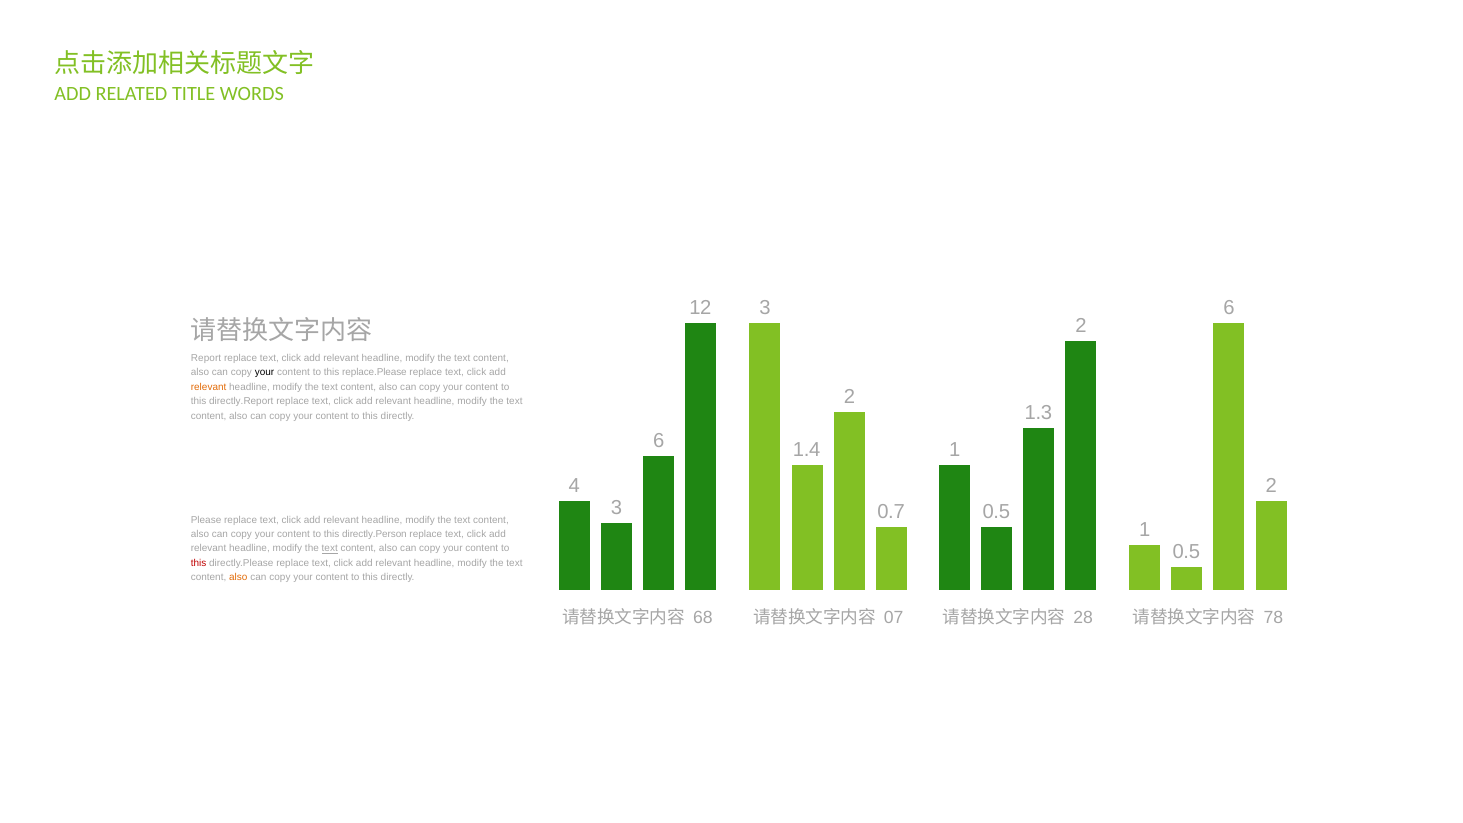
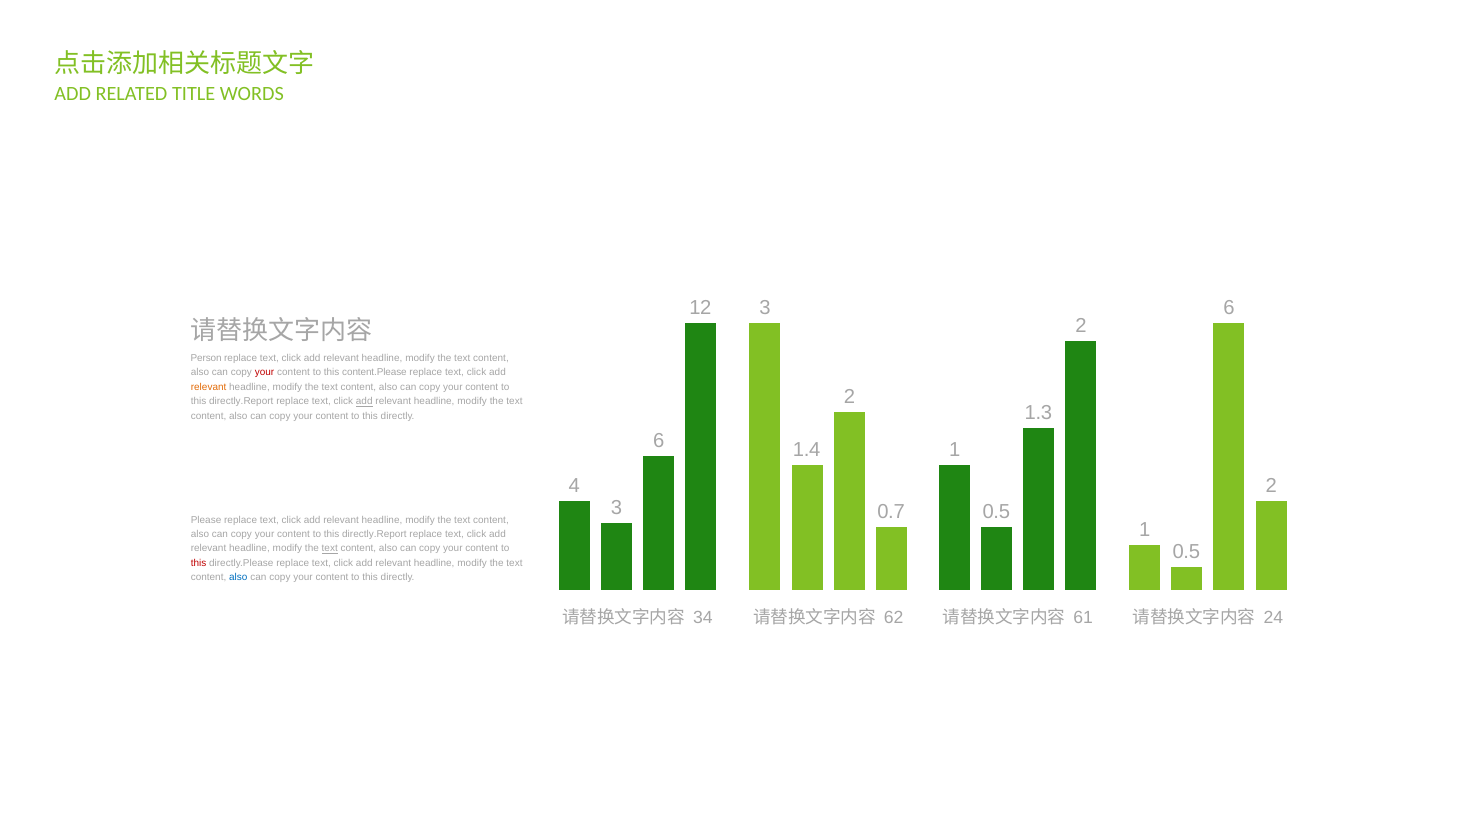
Report: Report -> Person
your at (265, 373) colour: black -> red
replace.Please: replace.Please -> content.Please
add at (364, 401) underline: none -> present
directly.Person at (374, 534): directly.Person -> directly.Report
also at (238, 577) colour: orange -> blue
68: 68 -> 34
07: 07 -> 62
28: 28 -> 61
78: 78 -> 24
